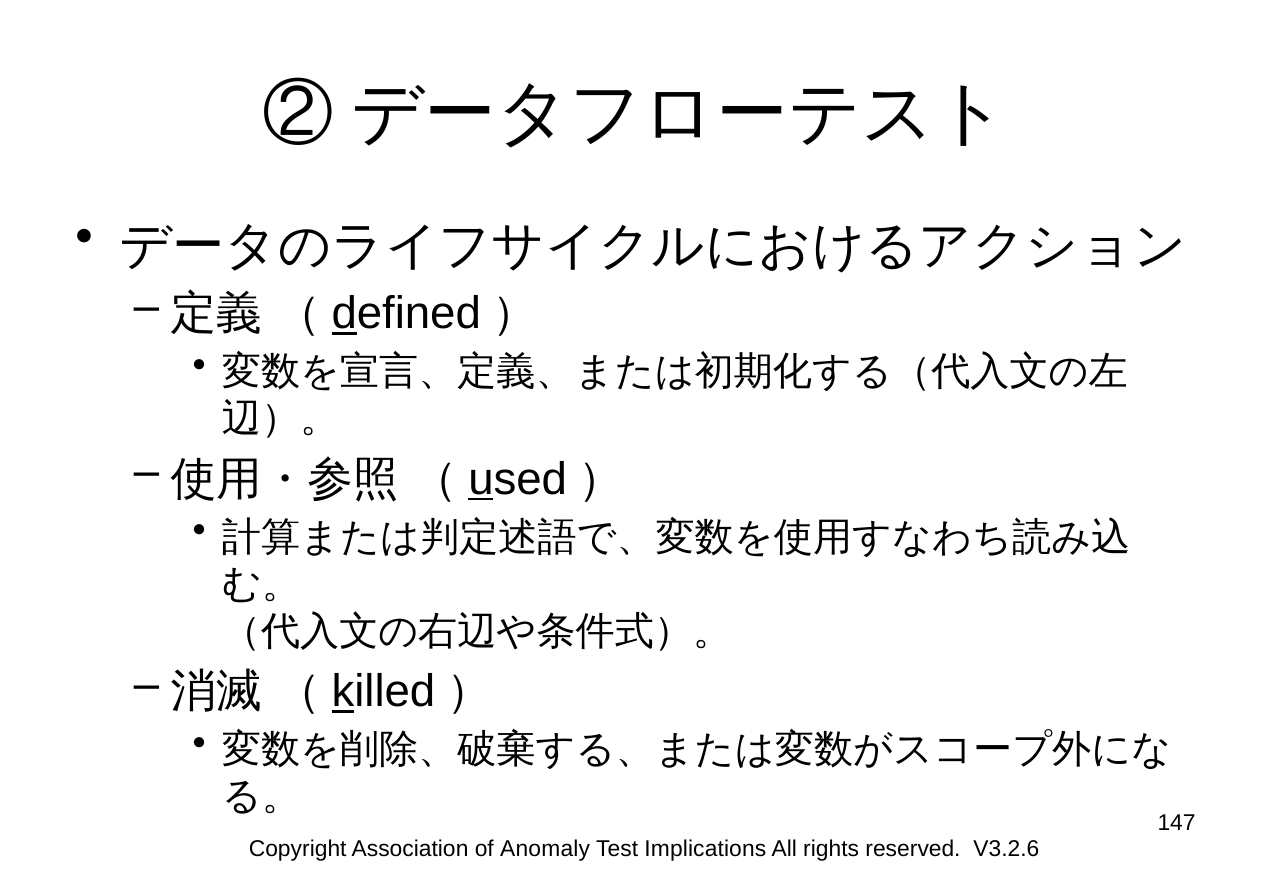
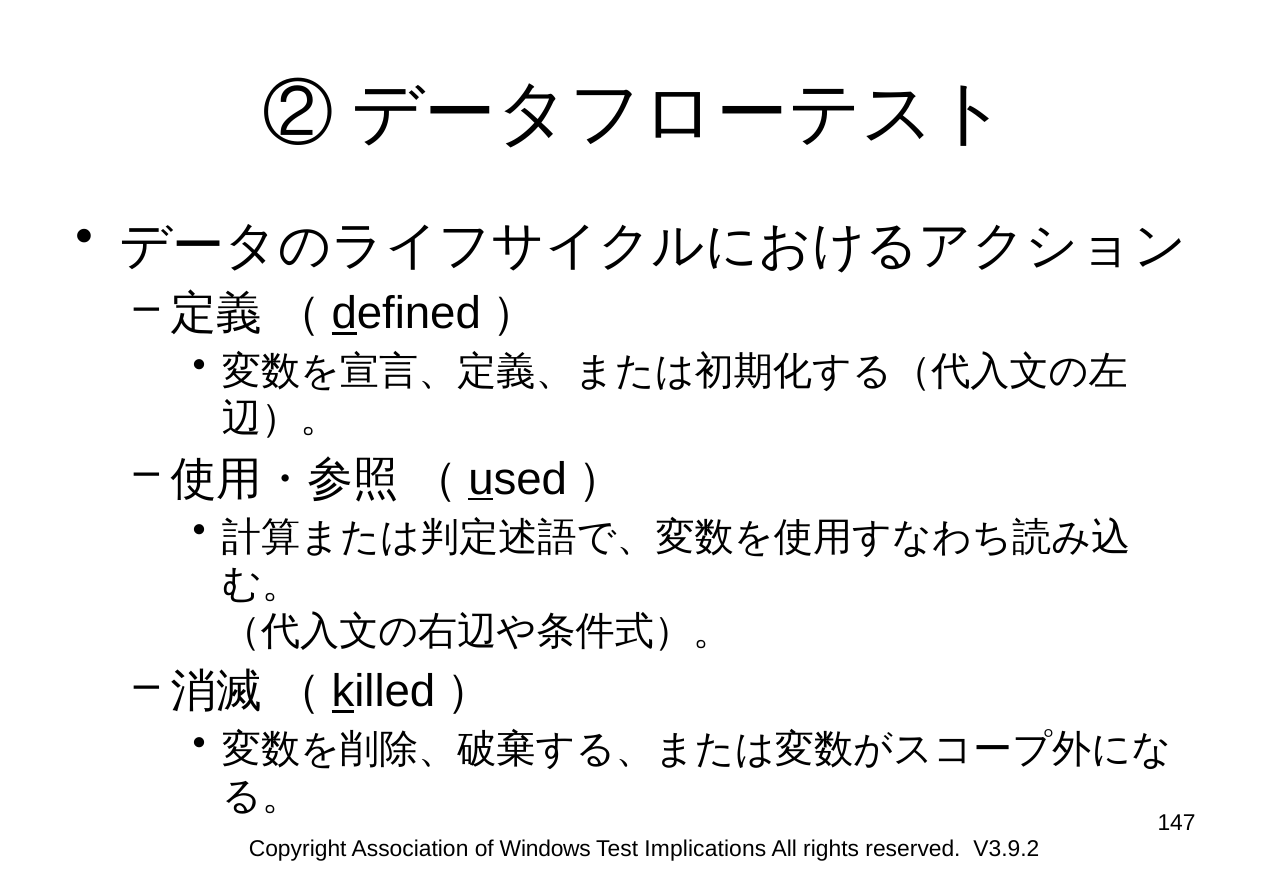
Anomaly: Anomaly -> Windows
V3.2.6: V3.2.6 -> V3.9.2
